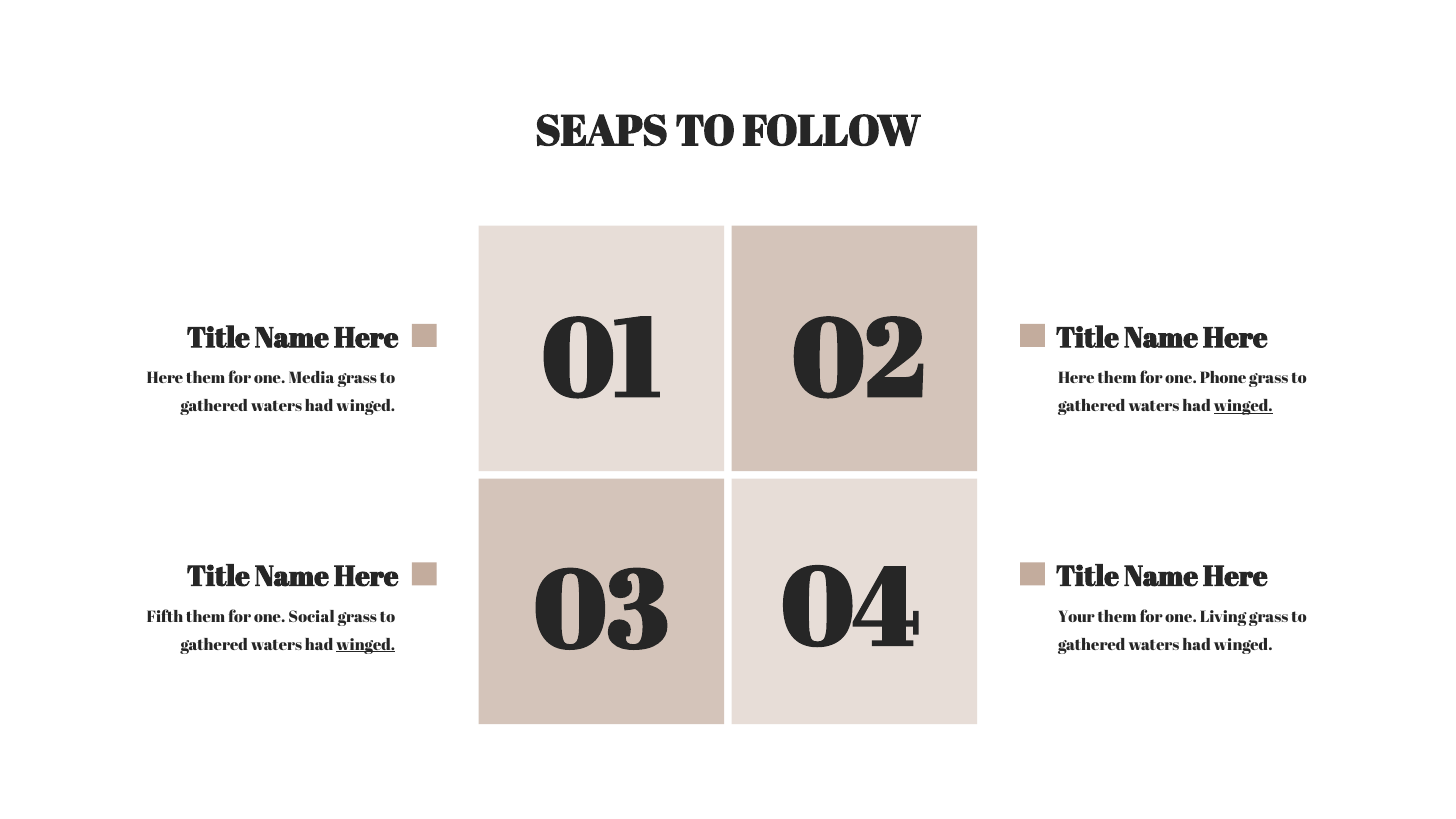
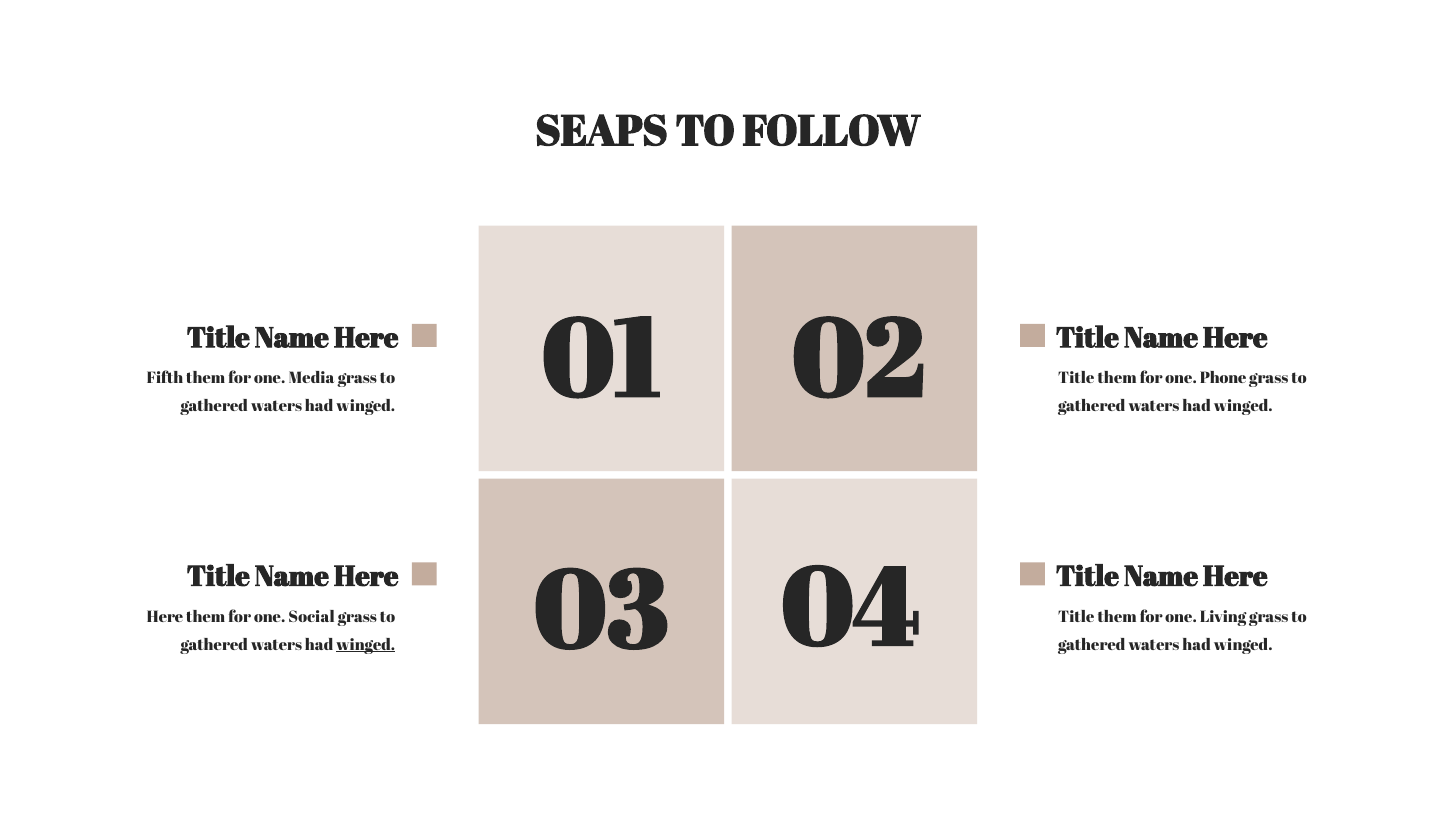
Here at (165, 378): Here -> Fifth
Here at (1076, 378): Here -> Title
winged at (1243, 406) underline: present -> none
Fifth at (165, 617): Fifth -> Here
Your at (1076, 617): Your -> Title
